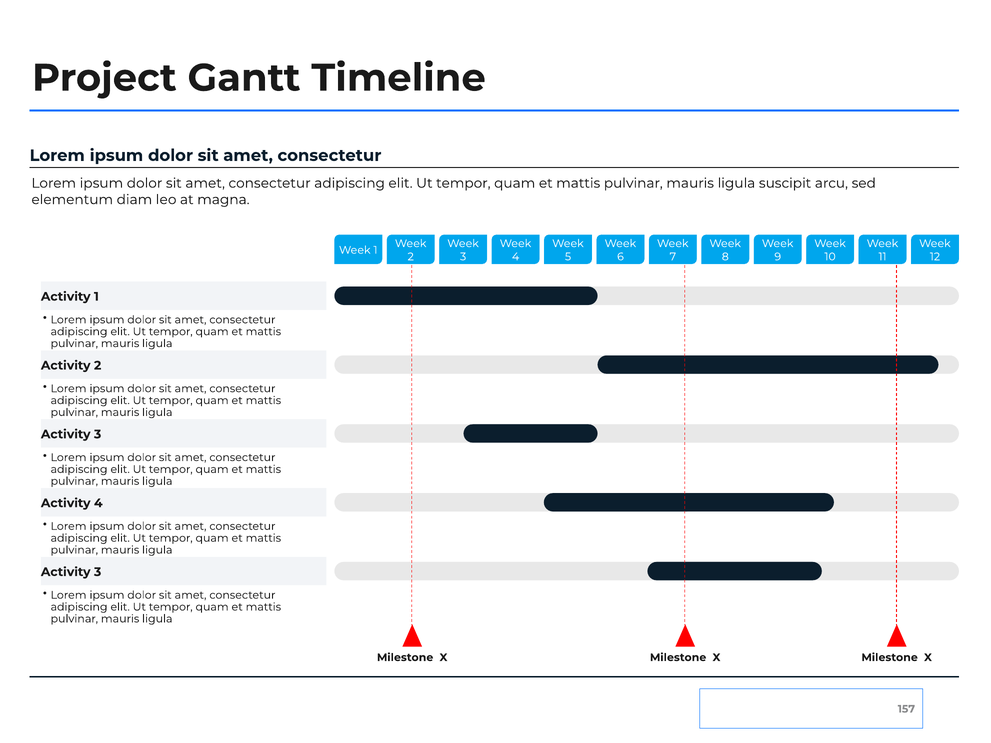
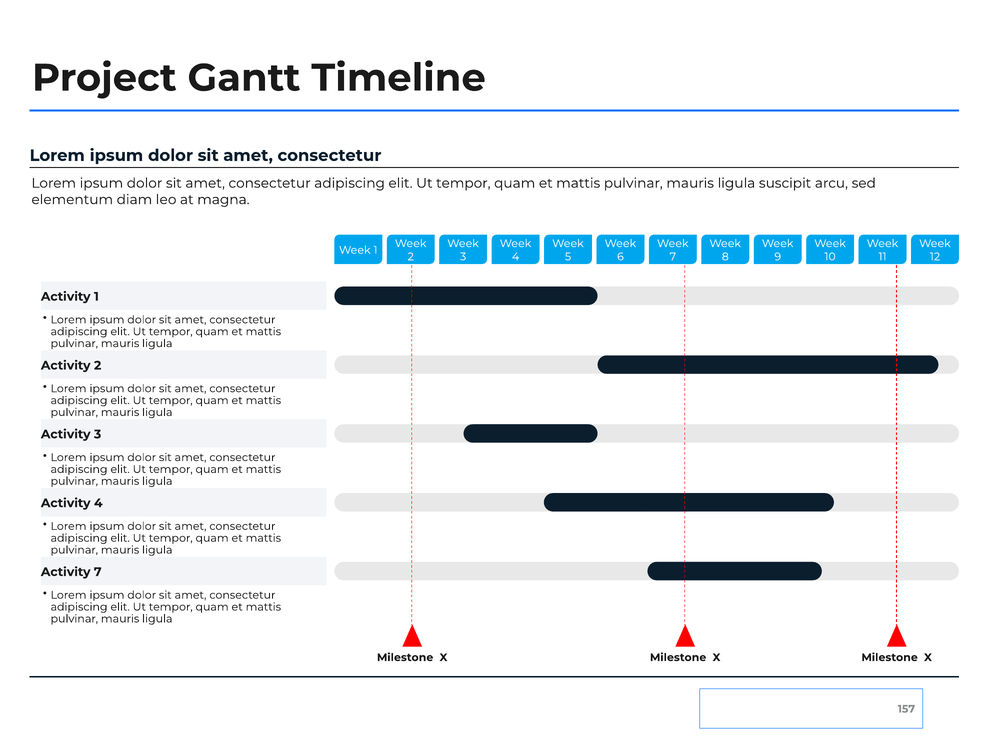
3 at (98, 572): 3 -> 7
